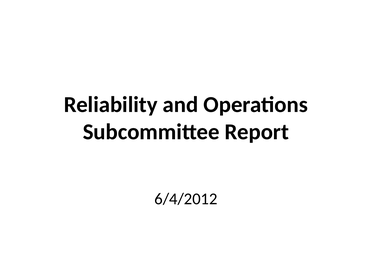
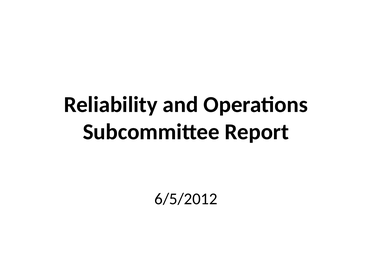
6/4/2012: 6/4/2012 -> 6/5/2012
